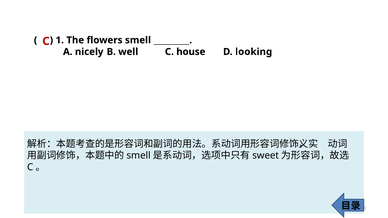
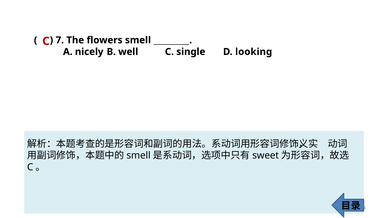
1: 1 -> 7
house: house -> single
